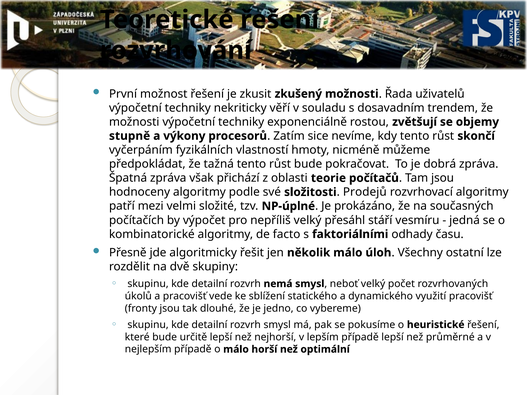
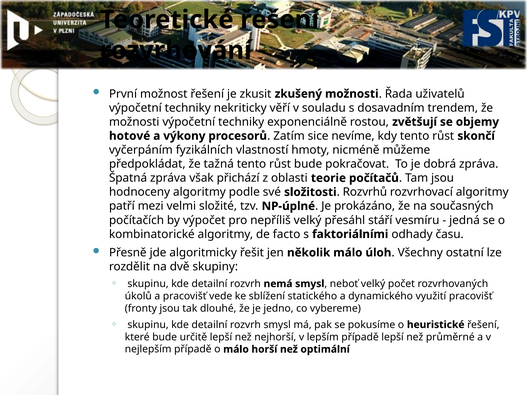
stupně: stupně -> hotové
Prodejů: Prodejů -> Rozvrhů
